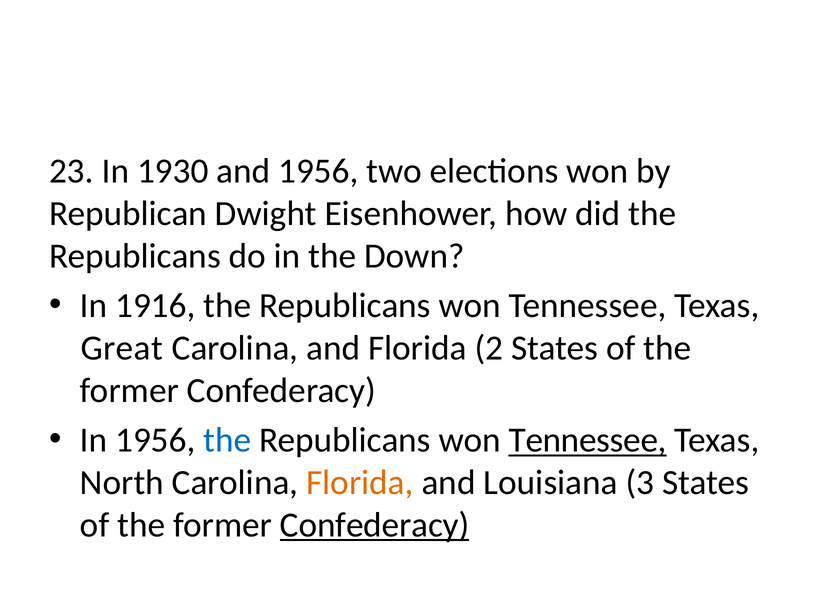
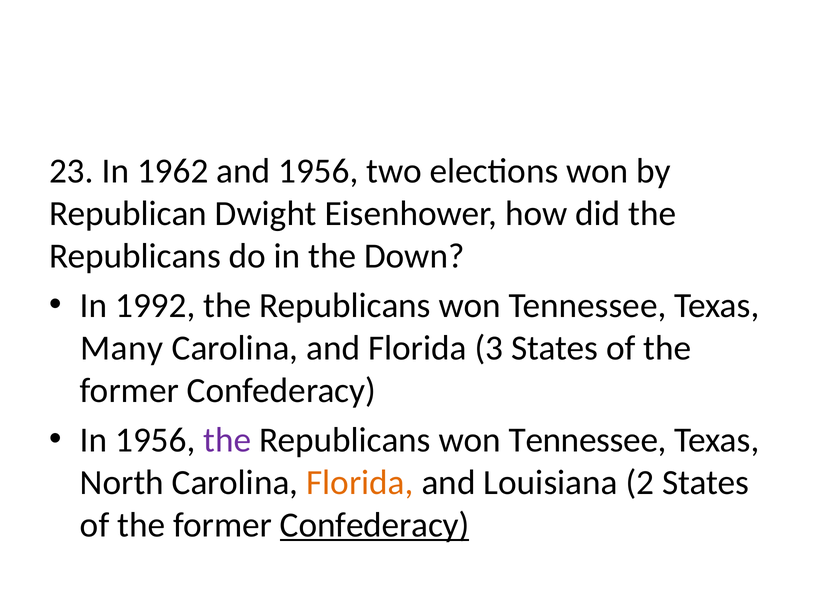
1930: 1930 -> 1962
1916: 1916 -> 1992
Great: Great -> Many
2: 2 -> 3
the at (227, 440) colour: blue -> purple
Tennessee at (588, 440) underline: present -> none
3: 3 -> 2
